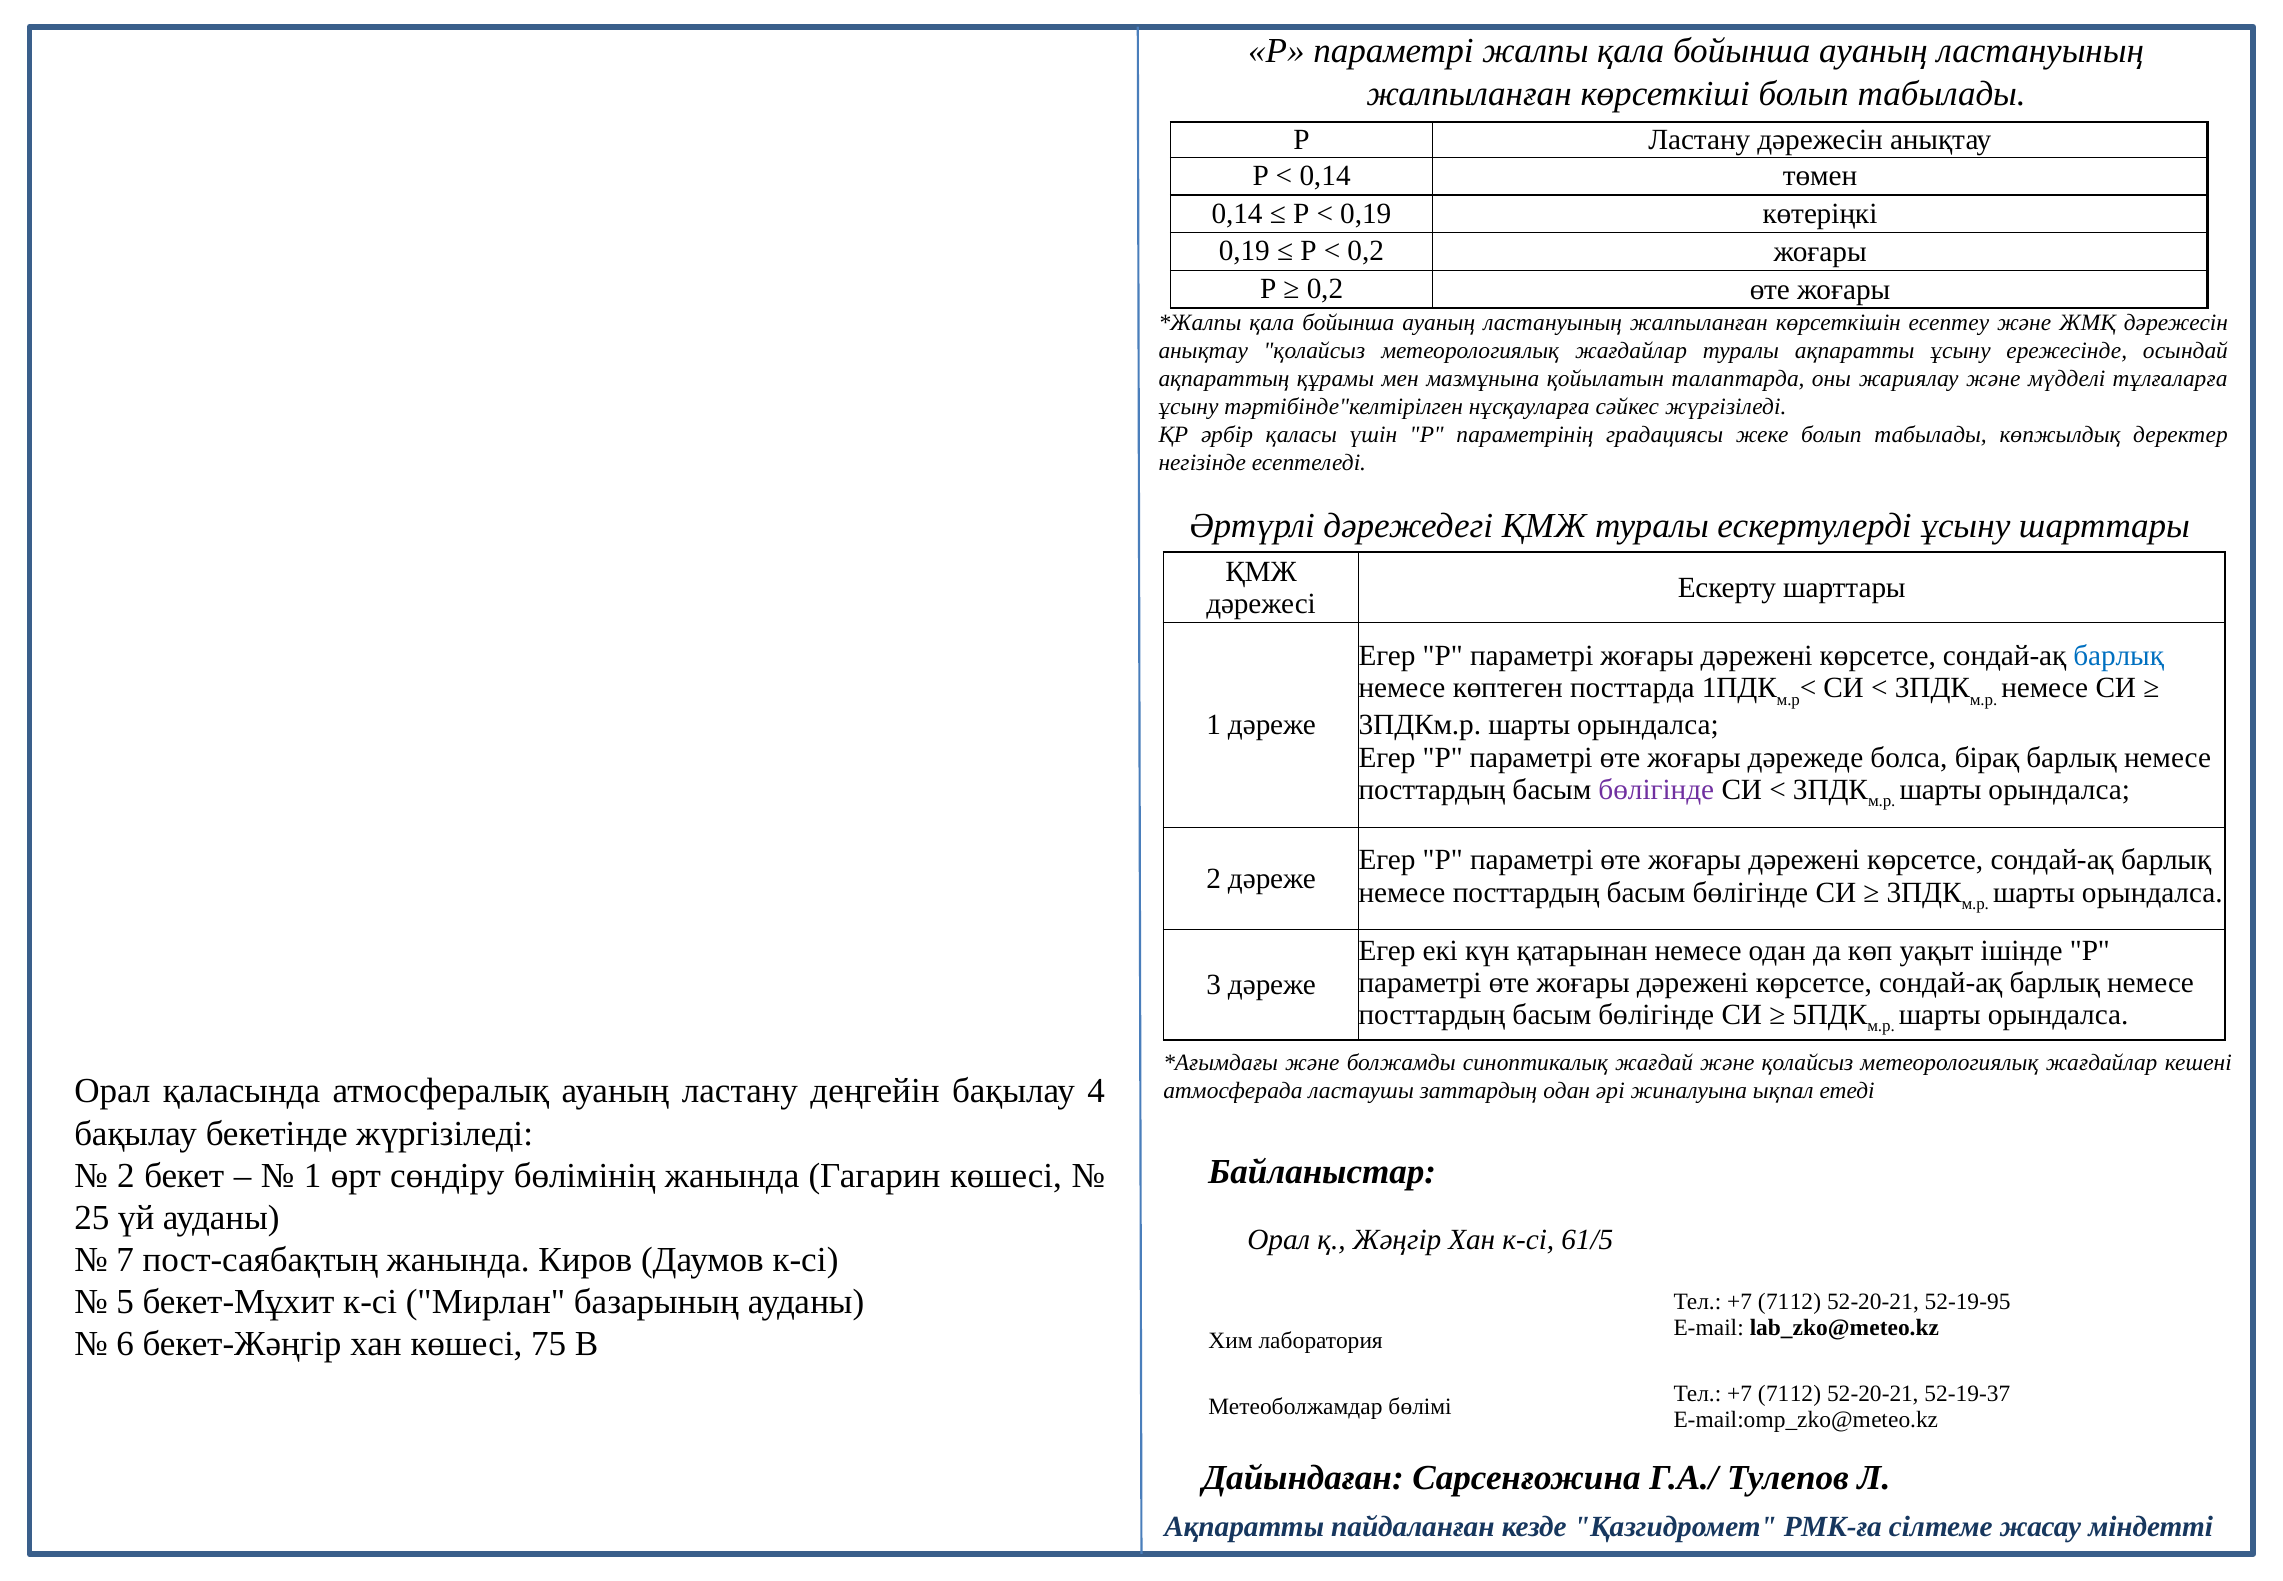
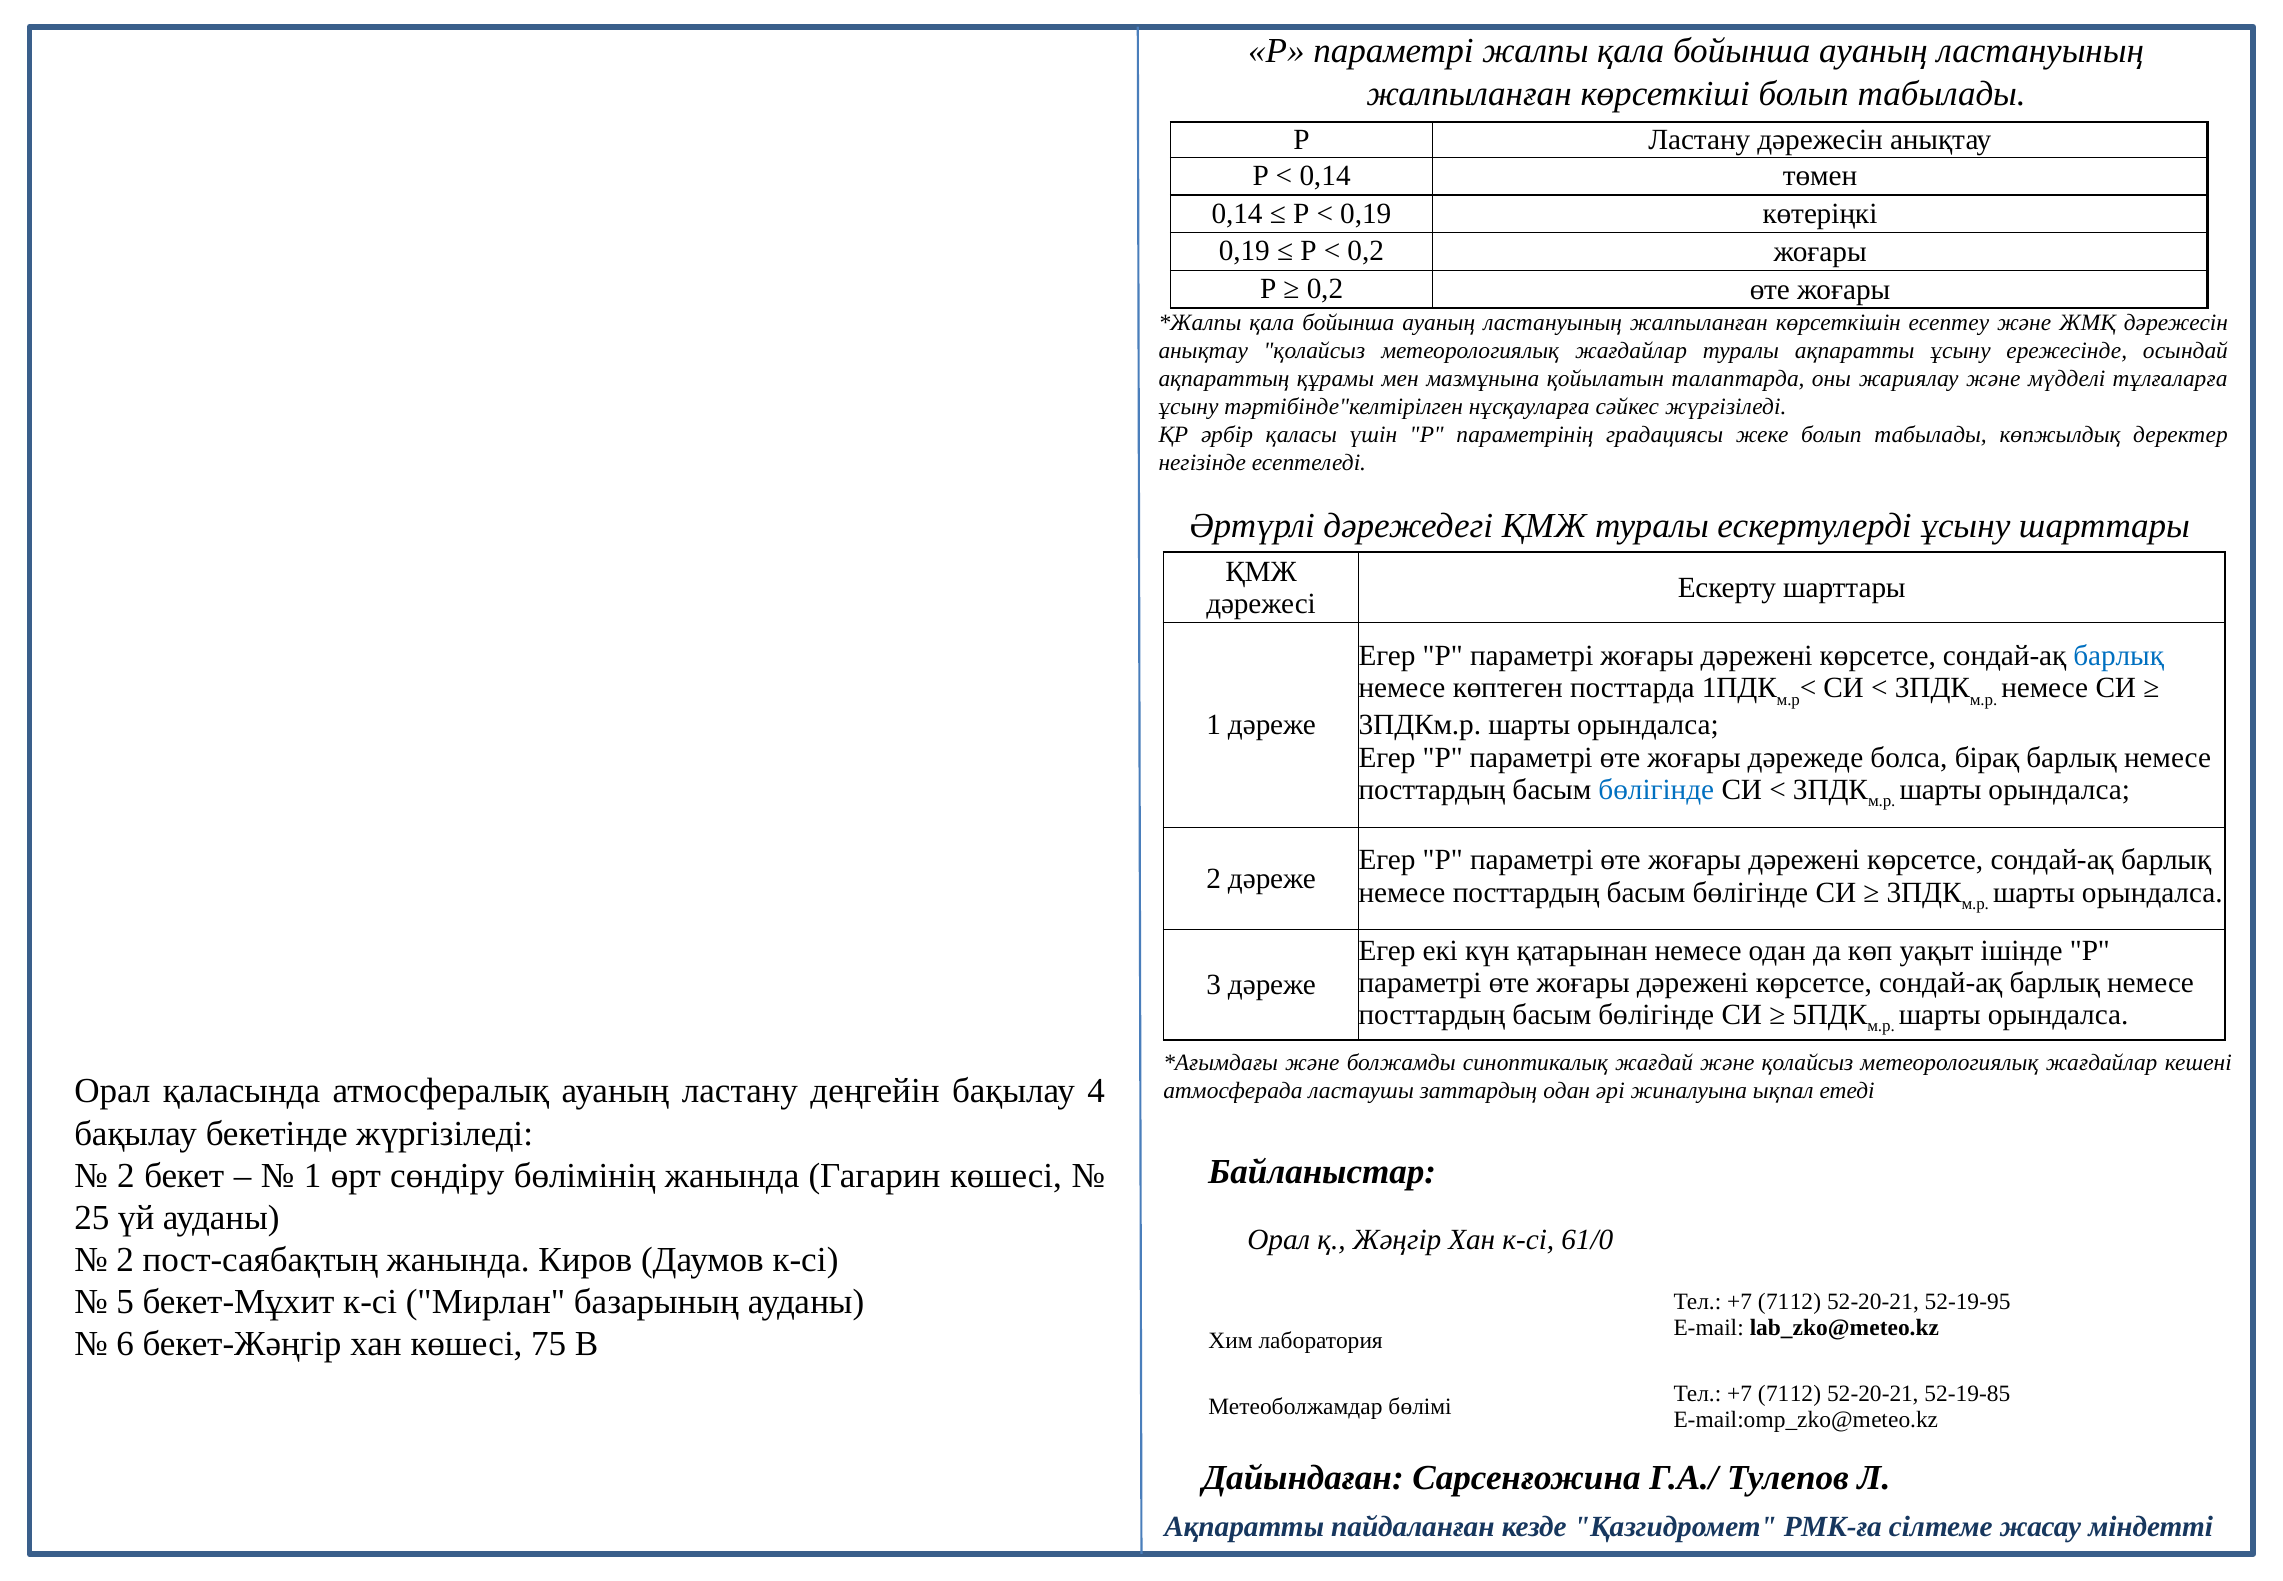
бөлігінде at (1656, 789) colour: purple -> blue
61/5: 61/5 -> 61/0
7 at (125, 1260): 7 -> 2
52-19-37: 52-19-37 -> 52-19-85
